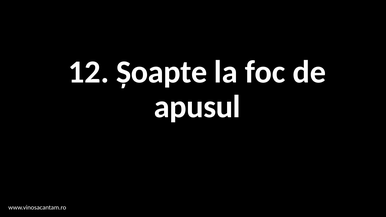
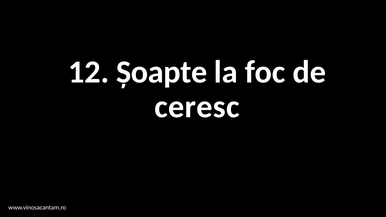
apusul: apusul -> ceresc
